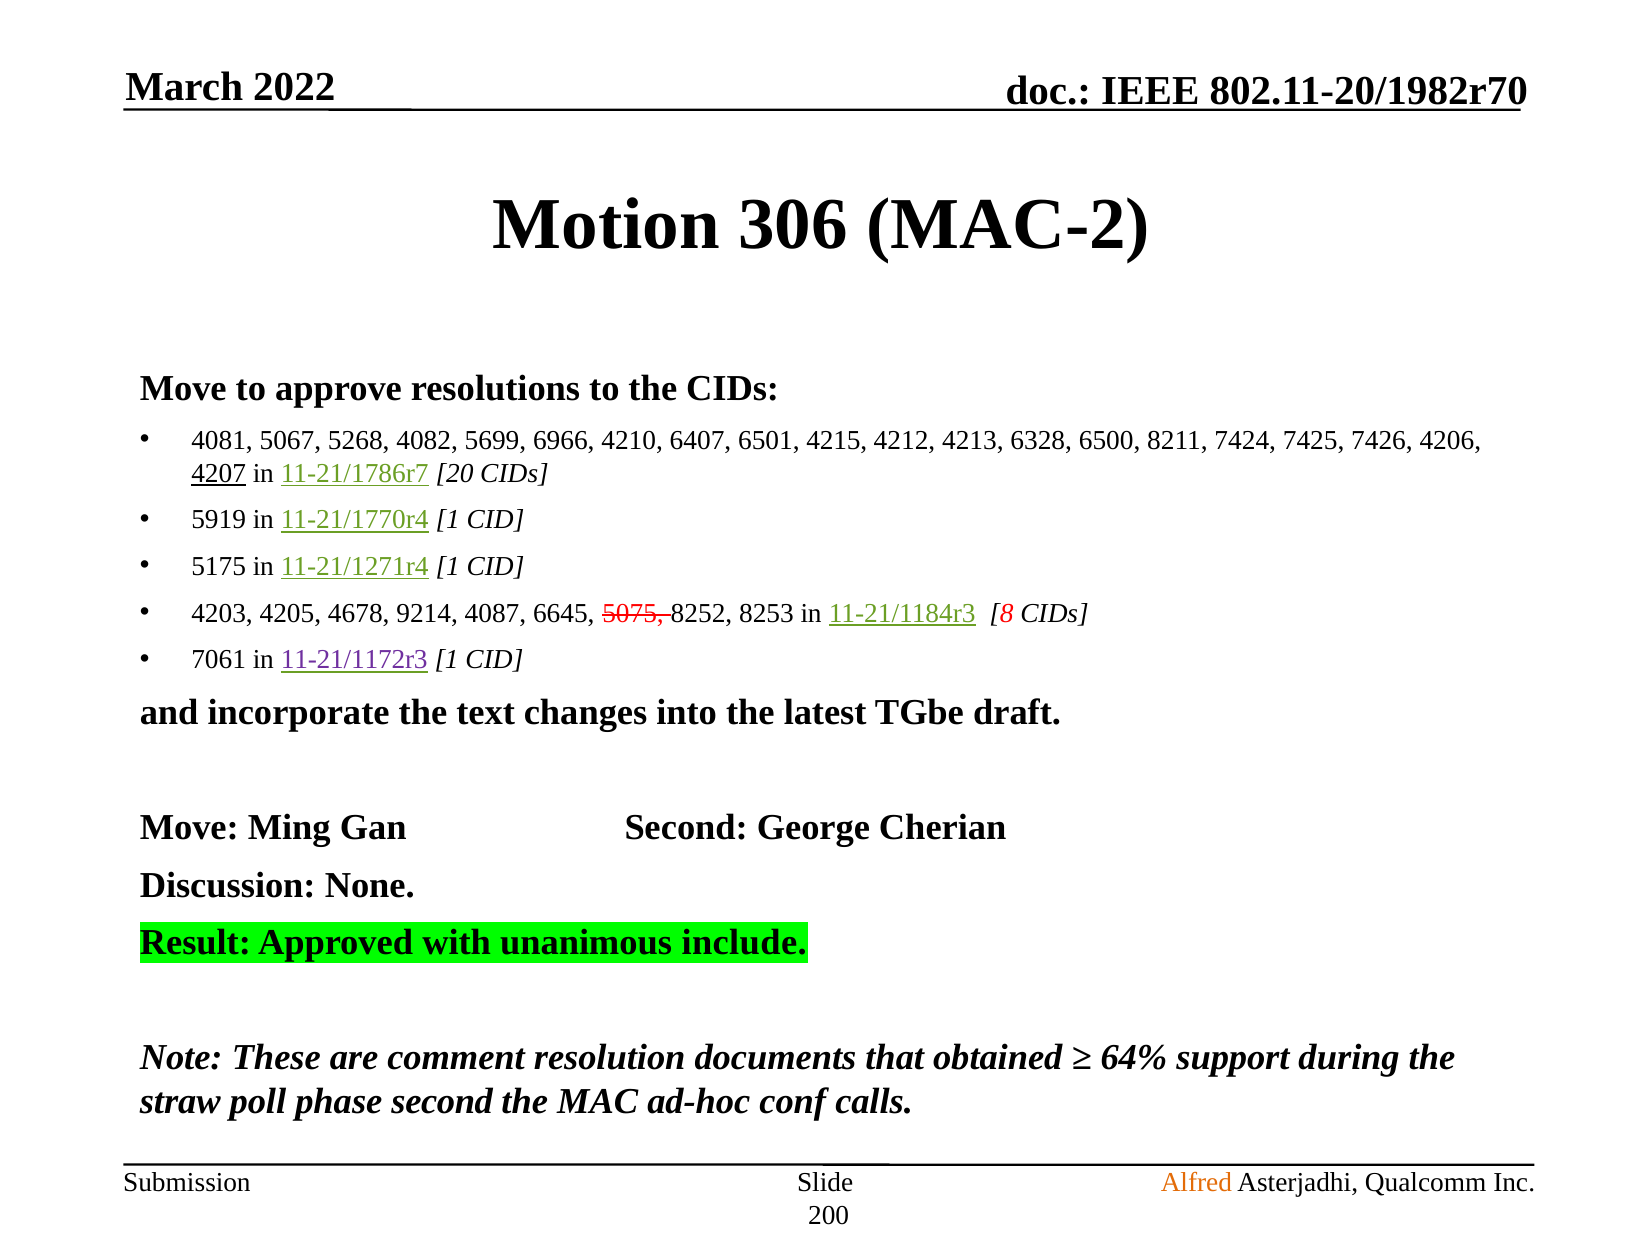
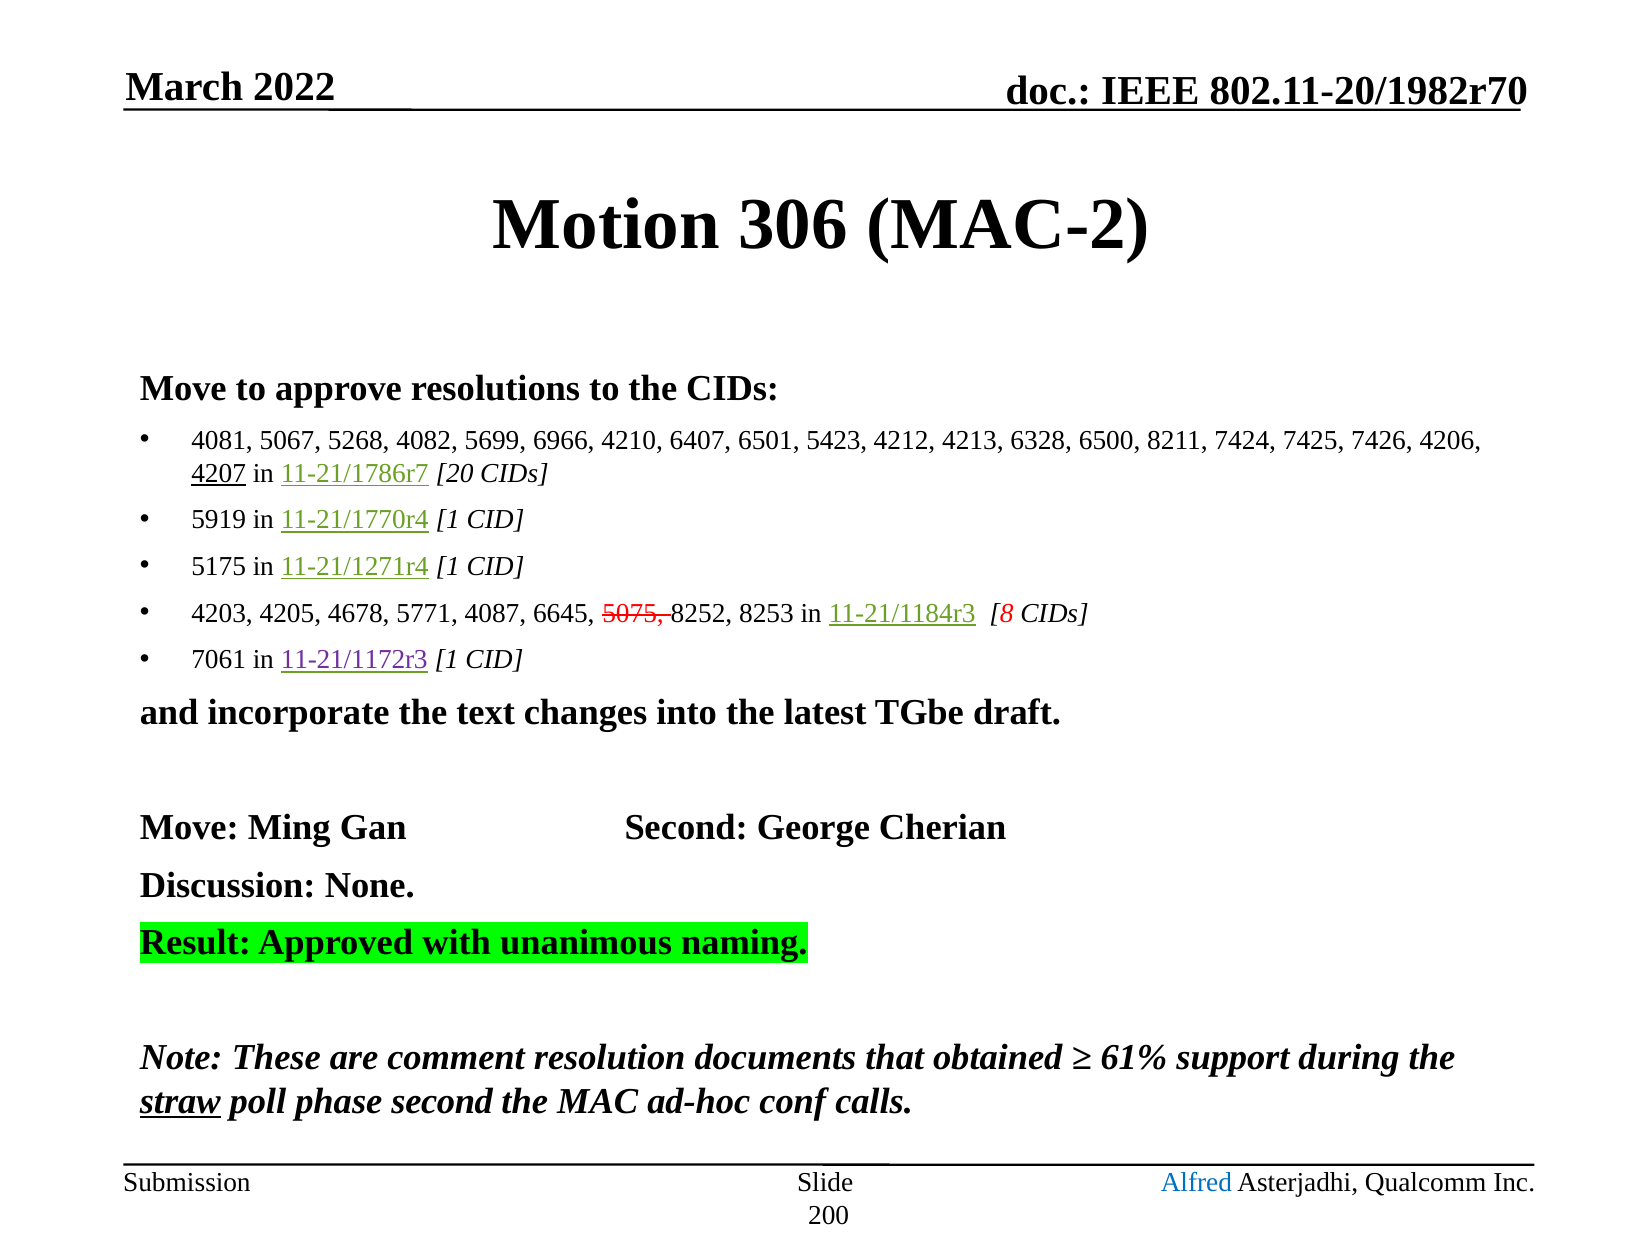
4215: 4215 -> 5423
9214: 9214 -> 5771
include: include -> naming
64%: 64% -> 61%
straw underline: none -> present
Alfred colour: orange -> blue
